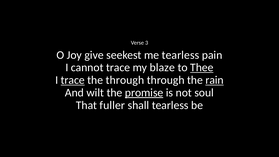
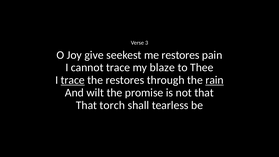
me tearless: tearless -> restores
Thee underline: present -> none
the through: through -> restores
promise underline: present -> none
not soul: soul -> that
fuller: fuller -> torch
